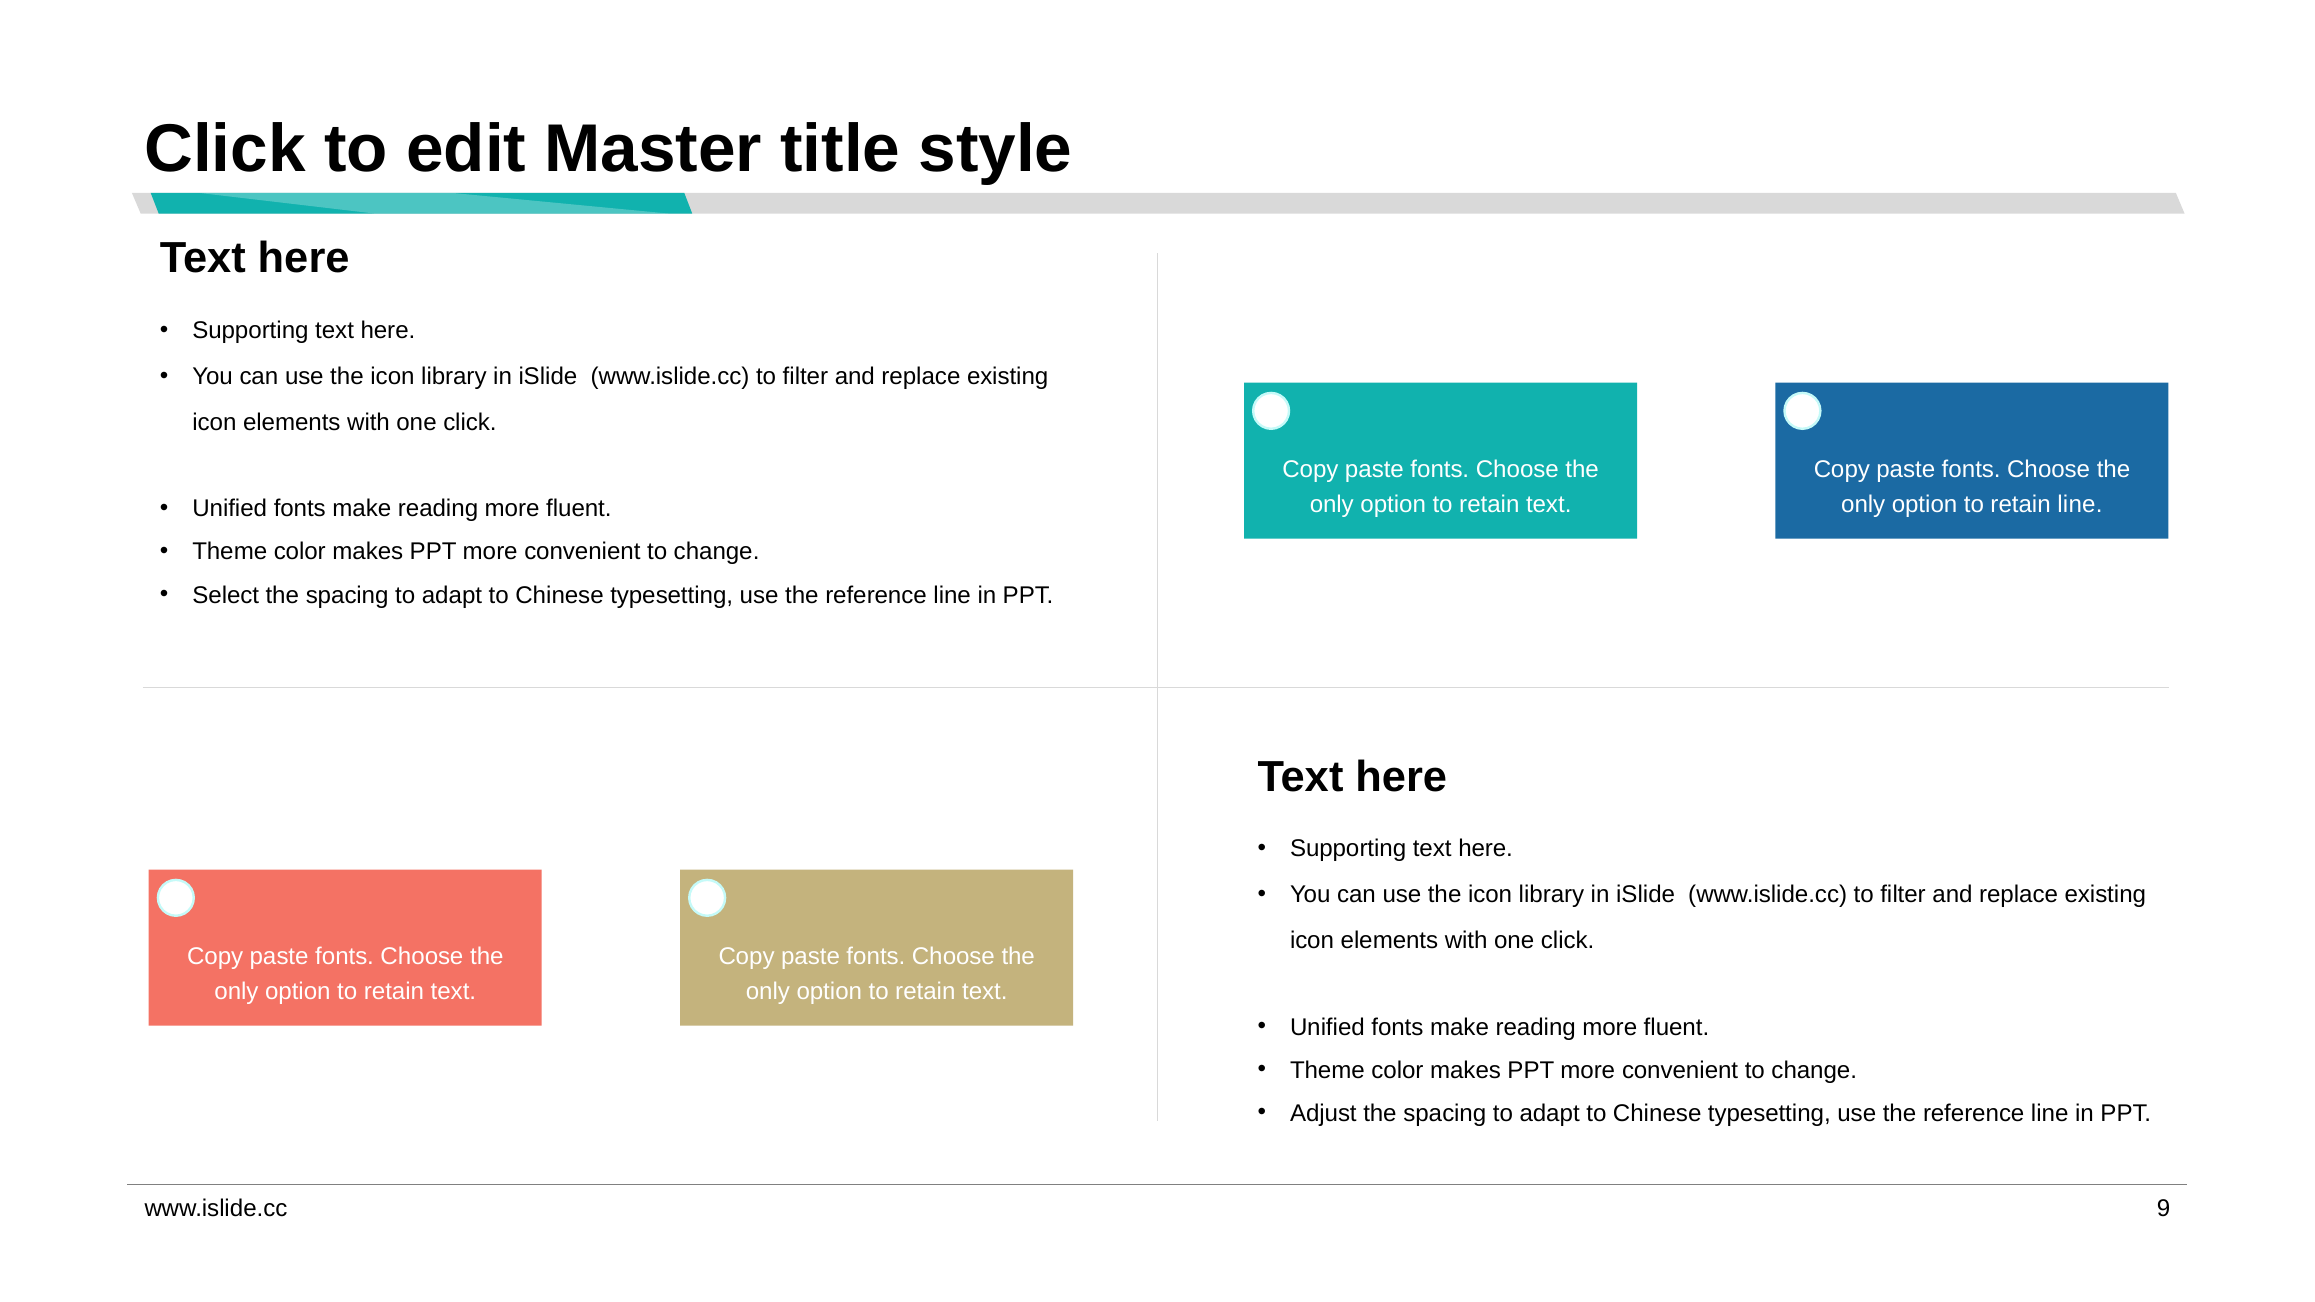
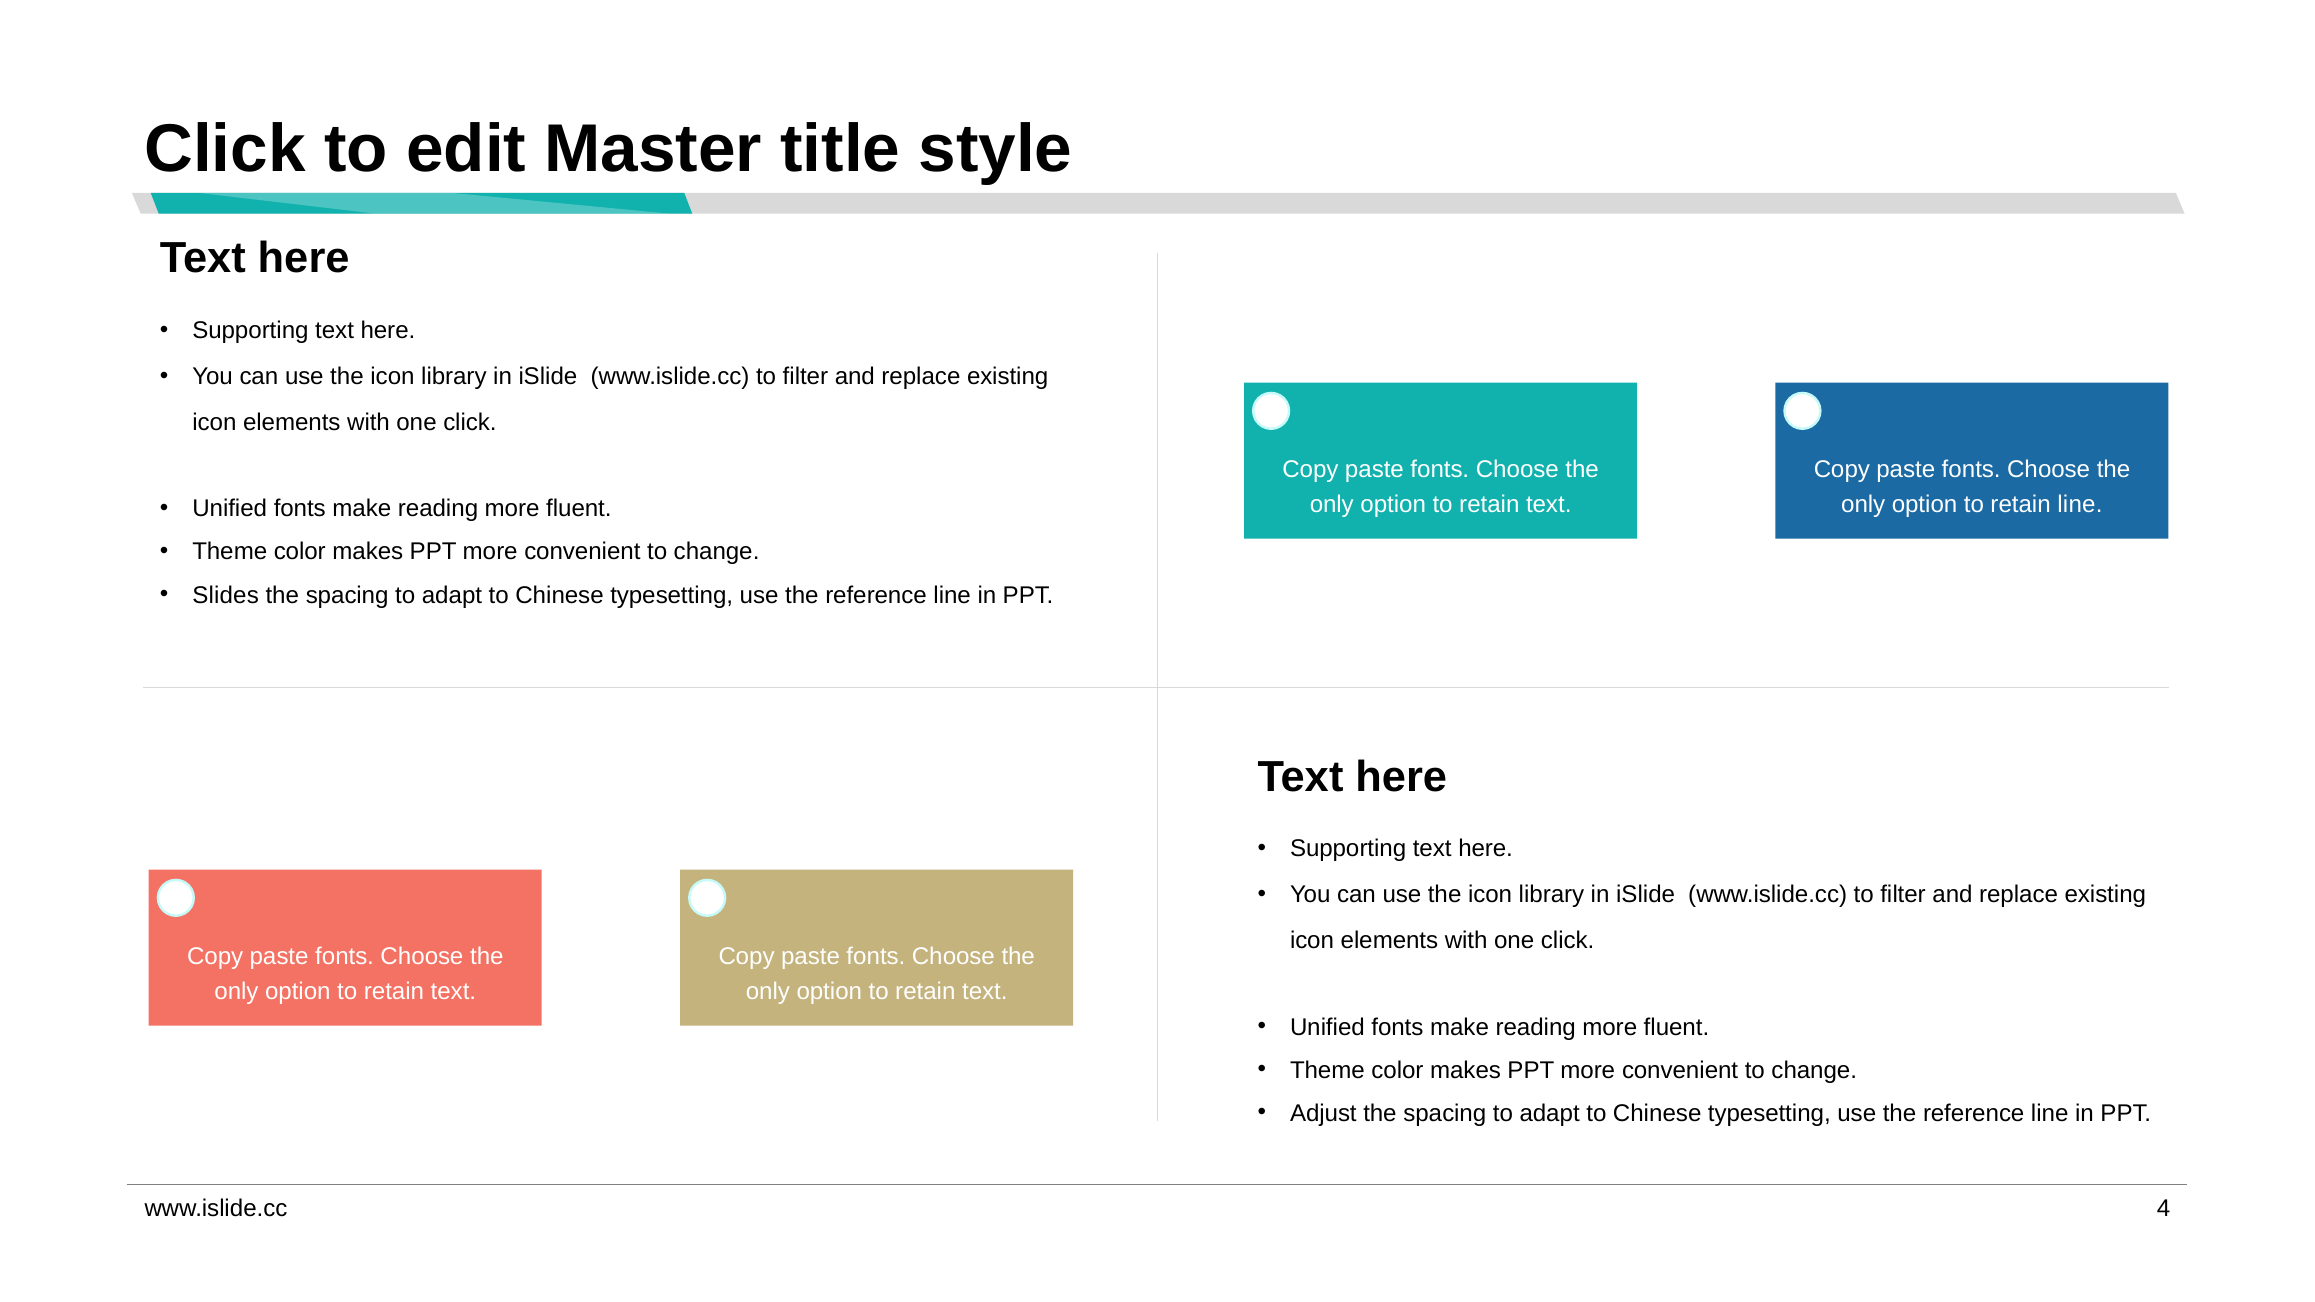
Select: Select -> Slides
9: 9 -> 4
